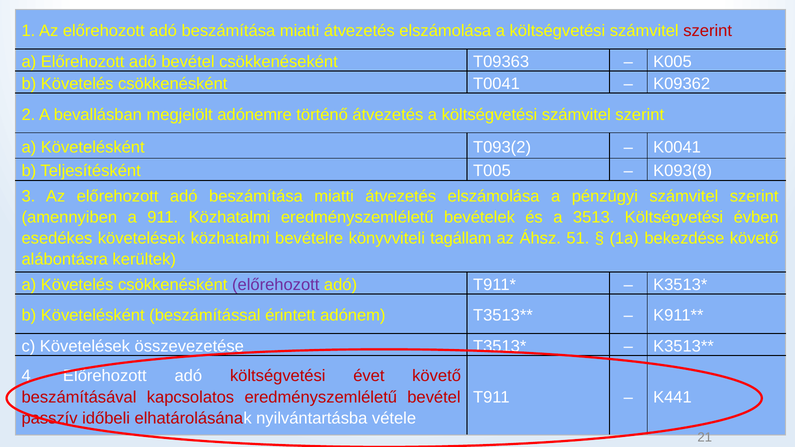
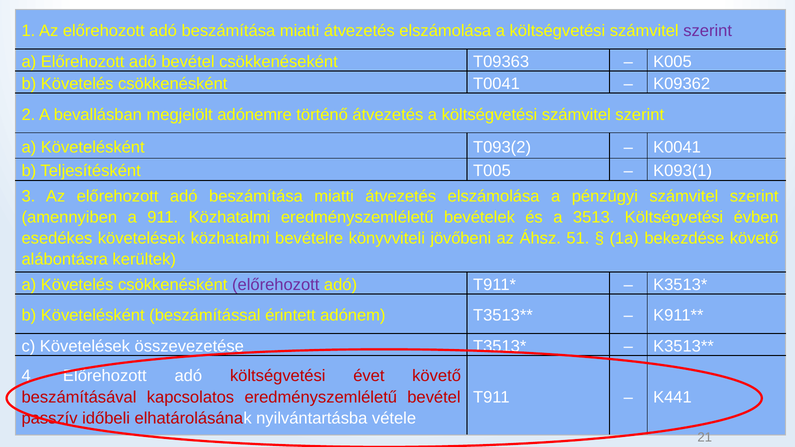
szerint at (708, 31) colour: red -> purple
K093(8: K093(8 -> K093(1
tagállam: tagállam -> jövőbeni
